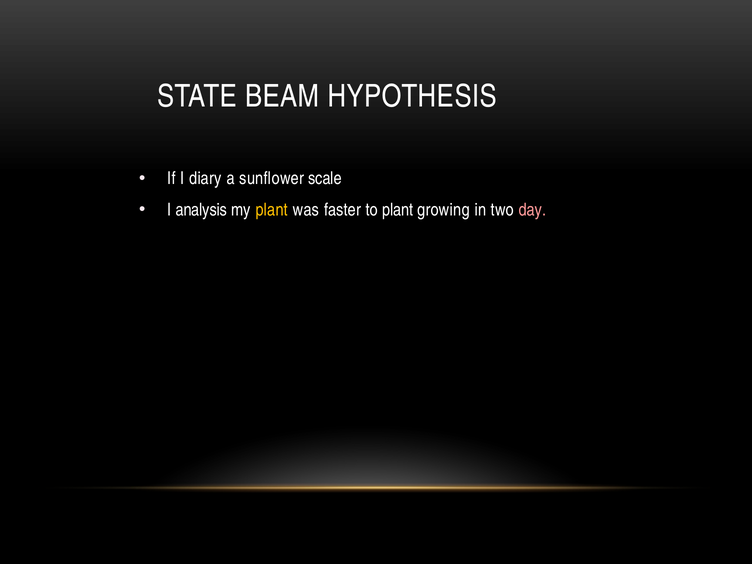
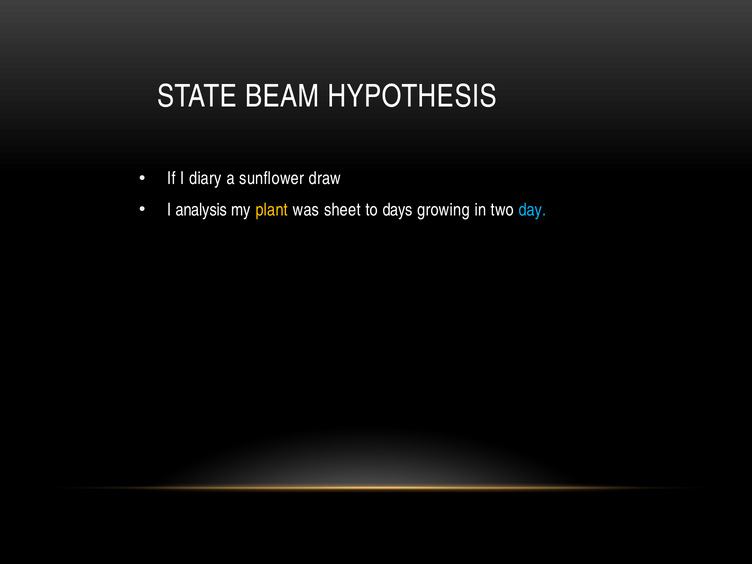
scale: scale -> draw
faster: faster -> sheet
to plant: plant -> days
day colour: pink -> light blue
